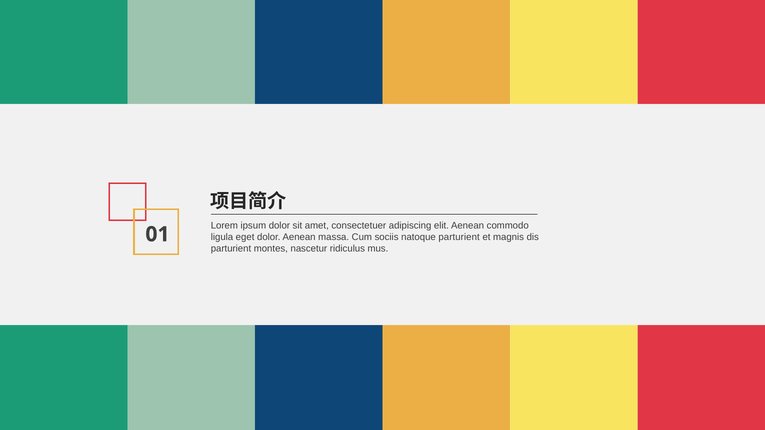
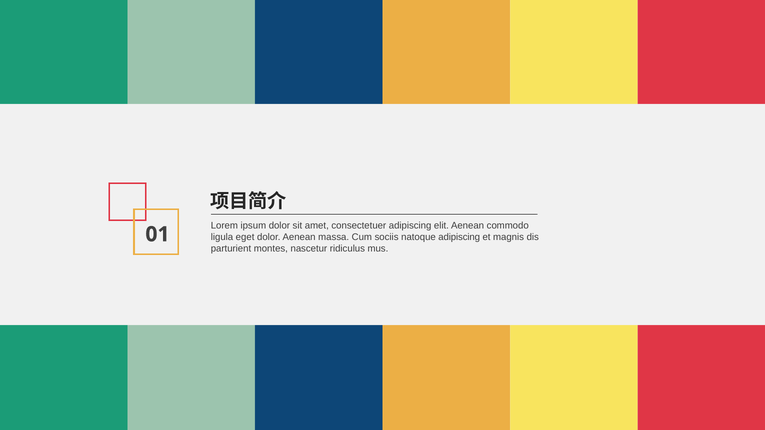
natoque parturient: parturient -> adipiscing
